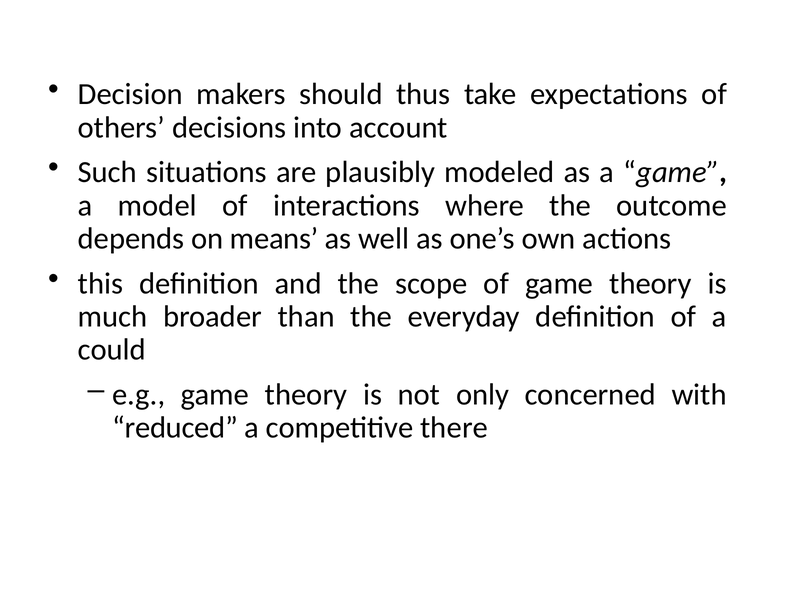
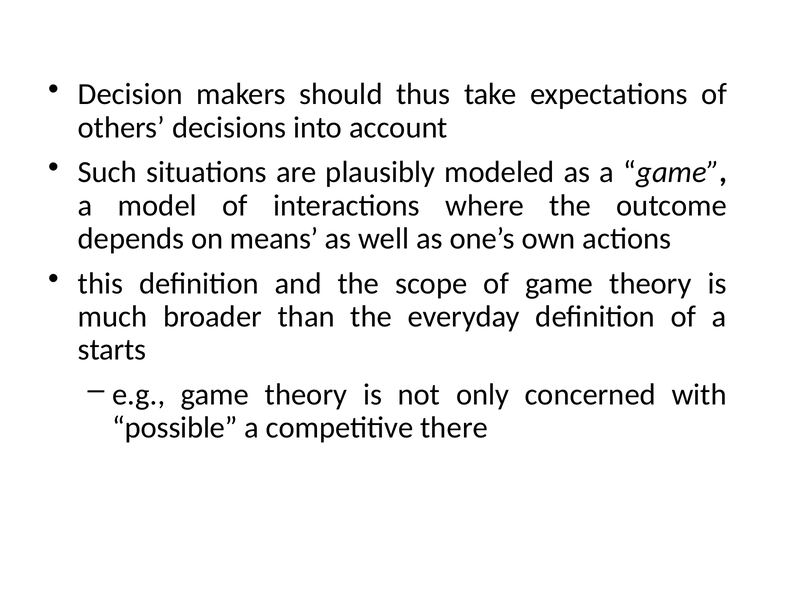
could: could -> starts
reduced: reduced -> possible
